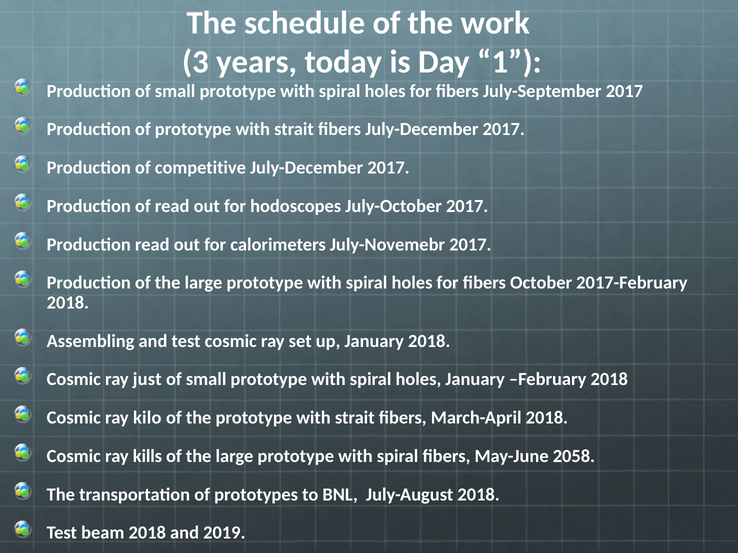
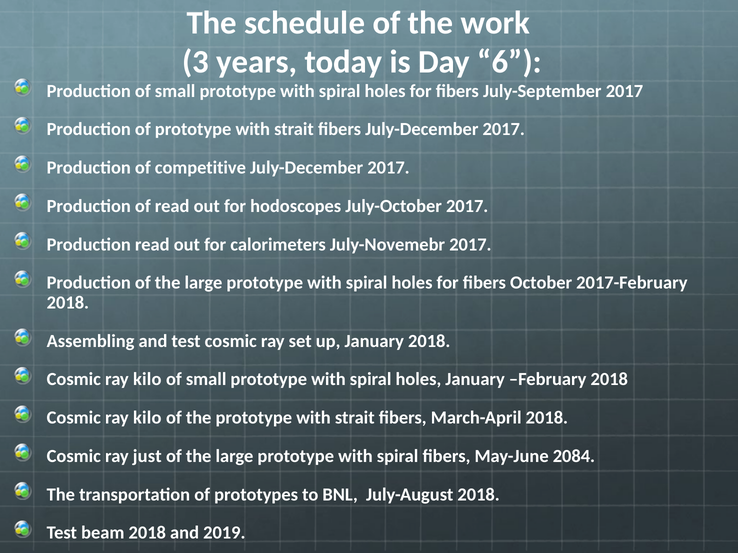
1: 1 -> 6
just at (147, 380): just -> kilo
kills: kills -> just
2058: 2058 -> 2084
